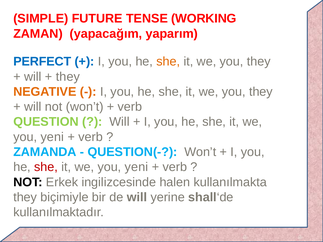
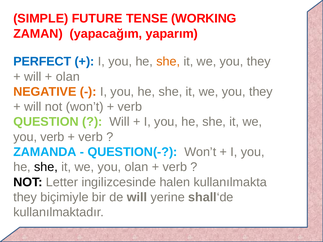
they at (68, 77): they -> olan
yeni at (52, 137): yeni -> verb
she at (46, 167) colour: red -> black
yeni at (136, 167): yeni -> olan
Erkek: Erkek -> Letter
